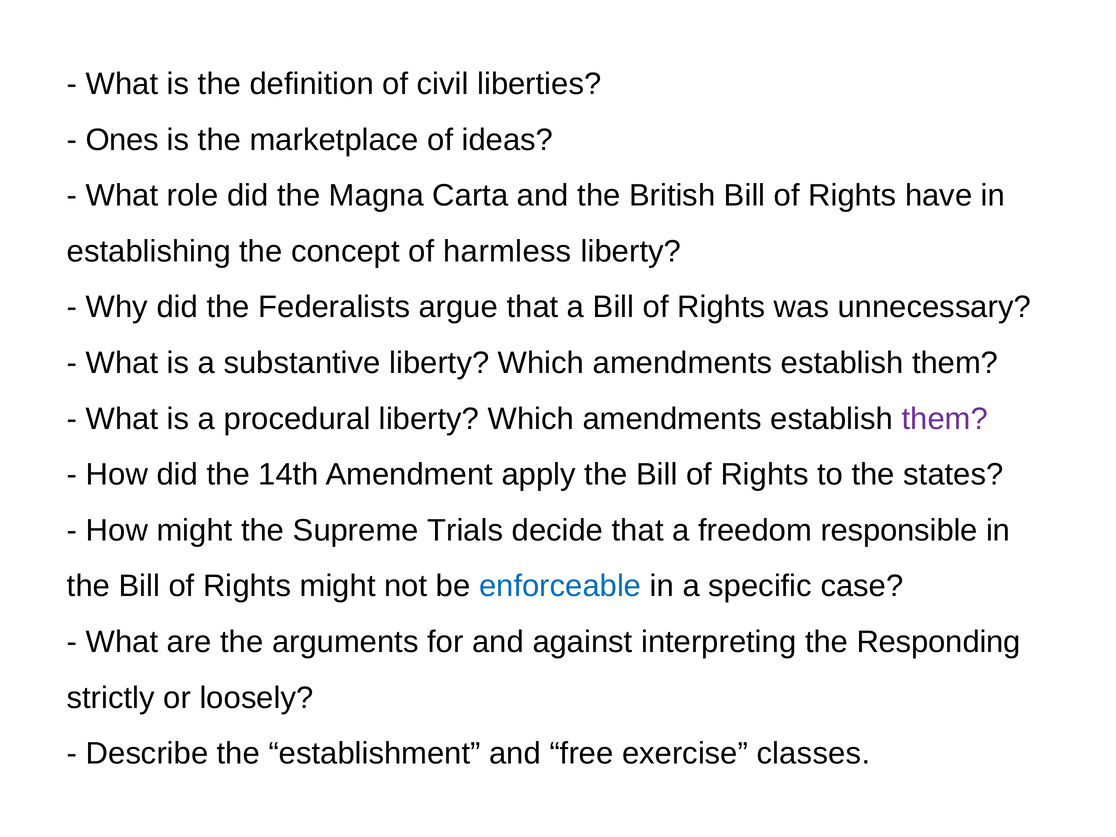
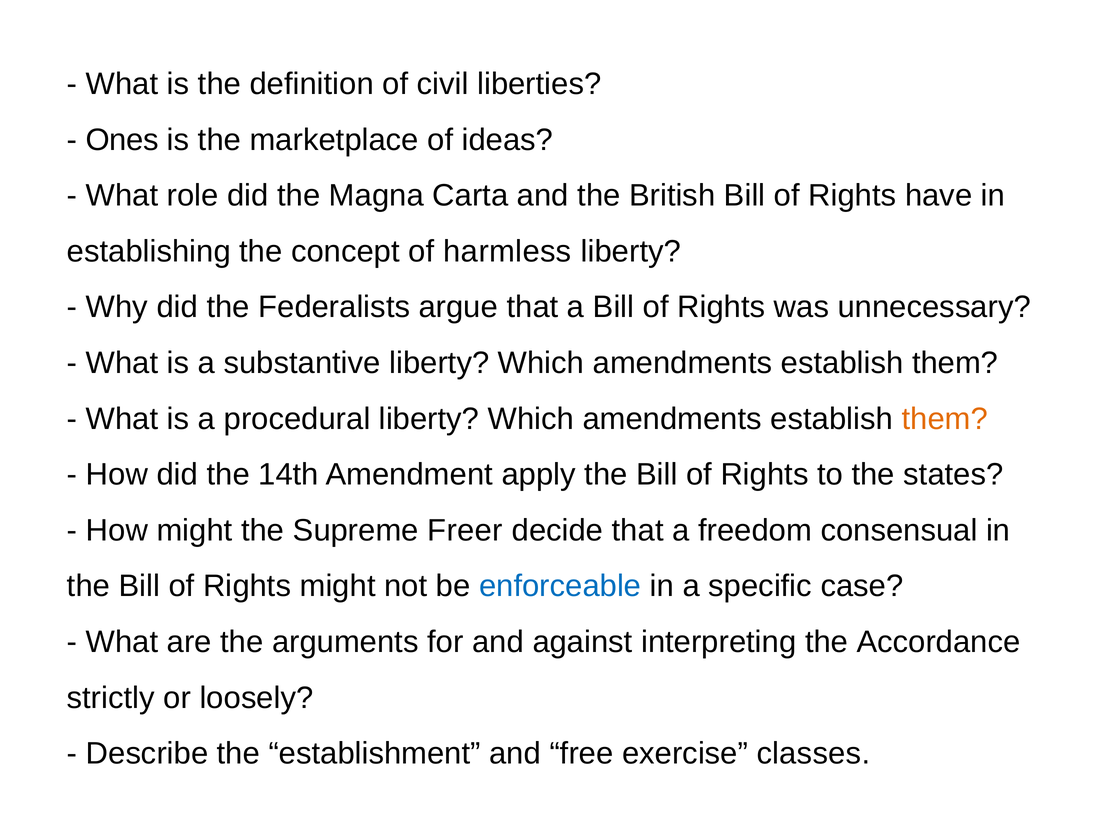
them at (945, 419) colour: purple -> orange
Trials: Trials -> Freer
responsible: responsible -> consensual
Responding: Responding -> Accordance
